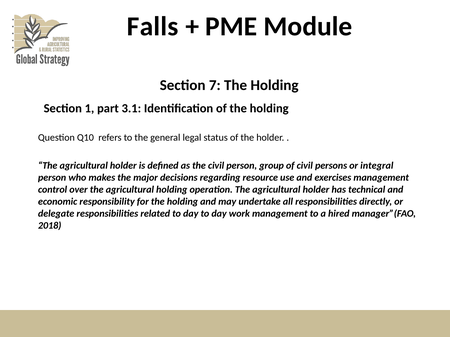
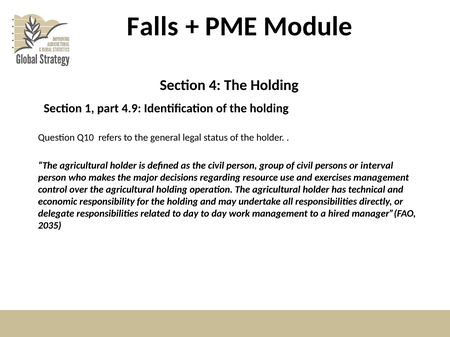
7: 7 -> 4
3.1: 3.1 -> 4.9
integral: integral -> interval
2018: 2018 -> 2035
